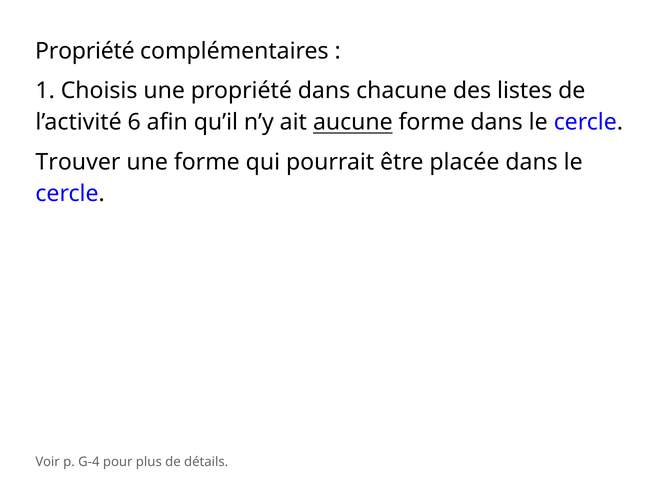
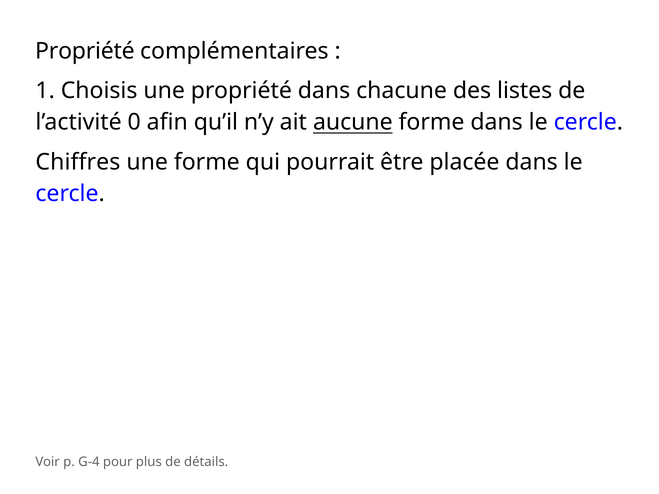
6: 6 -> 0
Trouver: Trouver -> Chiffres
